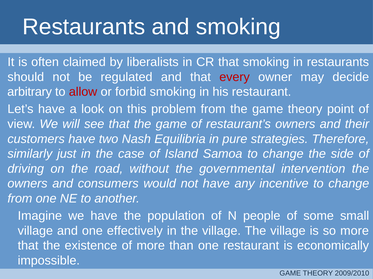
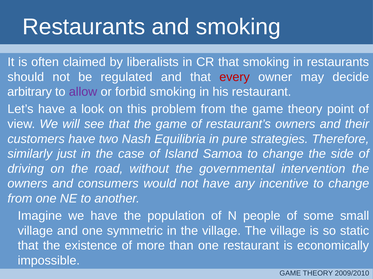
allow colour: red -> purple
effectively: effectively -> symmetric
so more: more -> static
